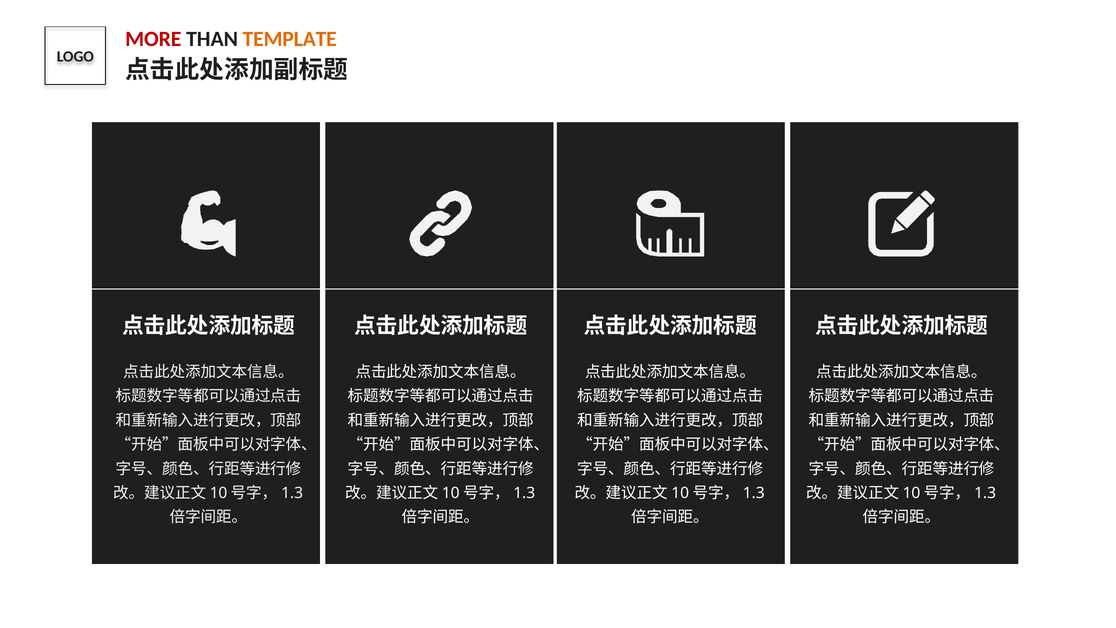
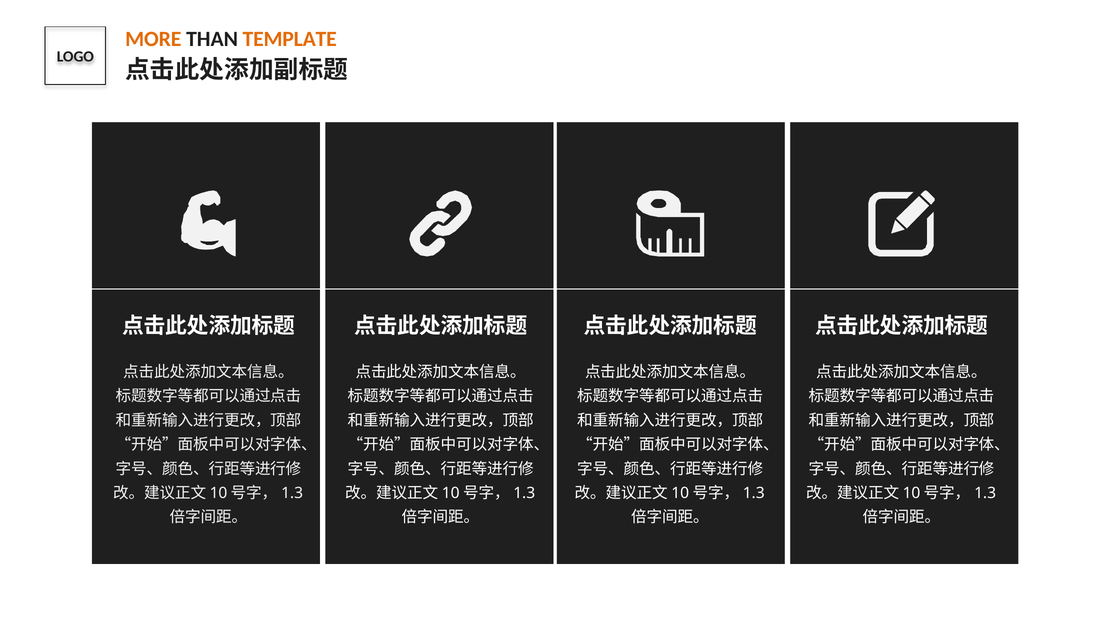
MORE colour: red -> orange
